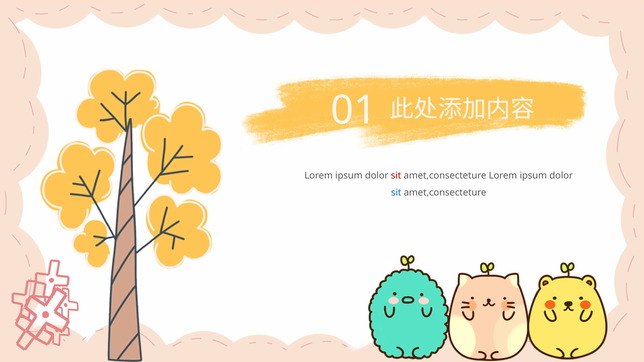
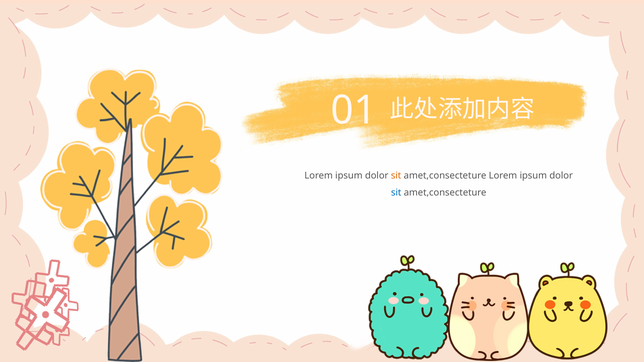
sit at (396, 176) colour: red -> orange
